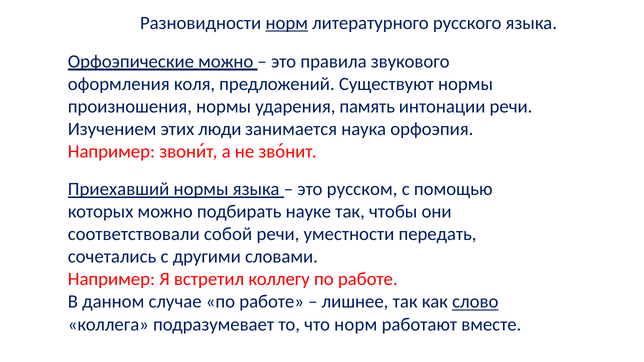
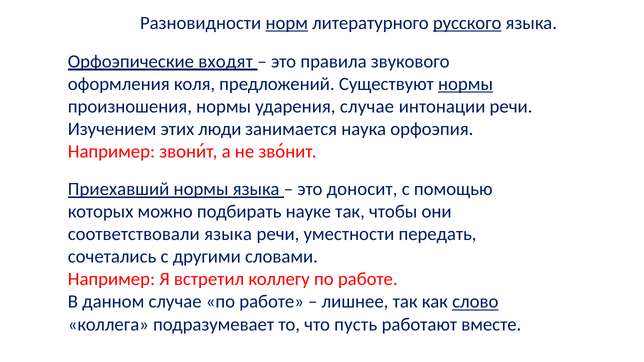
русского underline: none -> present
Орфоэпические можно: можно -> входят
нормы at (466, 84) underline: none -> present
ударения память: память -> случае
русском: русском -> доносит
соответствовали собой: собой -> языка
что норм: норм -> пусть
